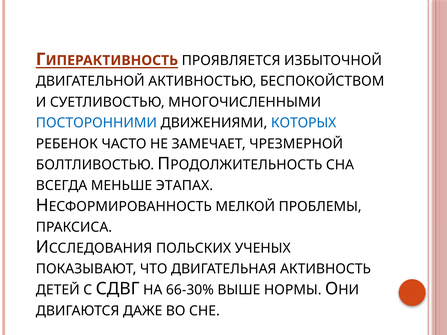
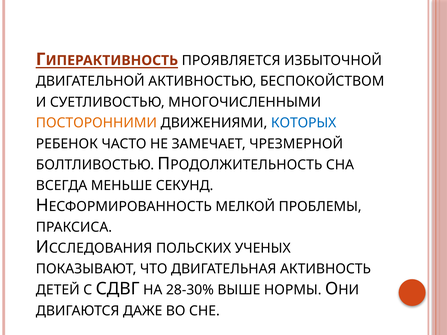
ПОСТОРОННИМИ colour: blue -> orange
ЭТАПАХ: ЭТАПАХ -> СЕКУНД
66-30%: 66-30% -> 28-30%
